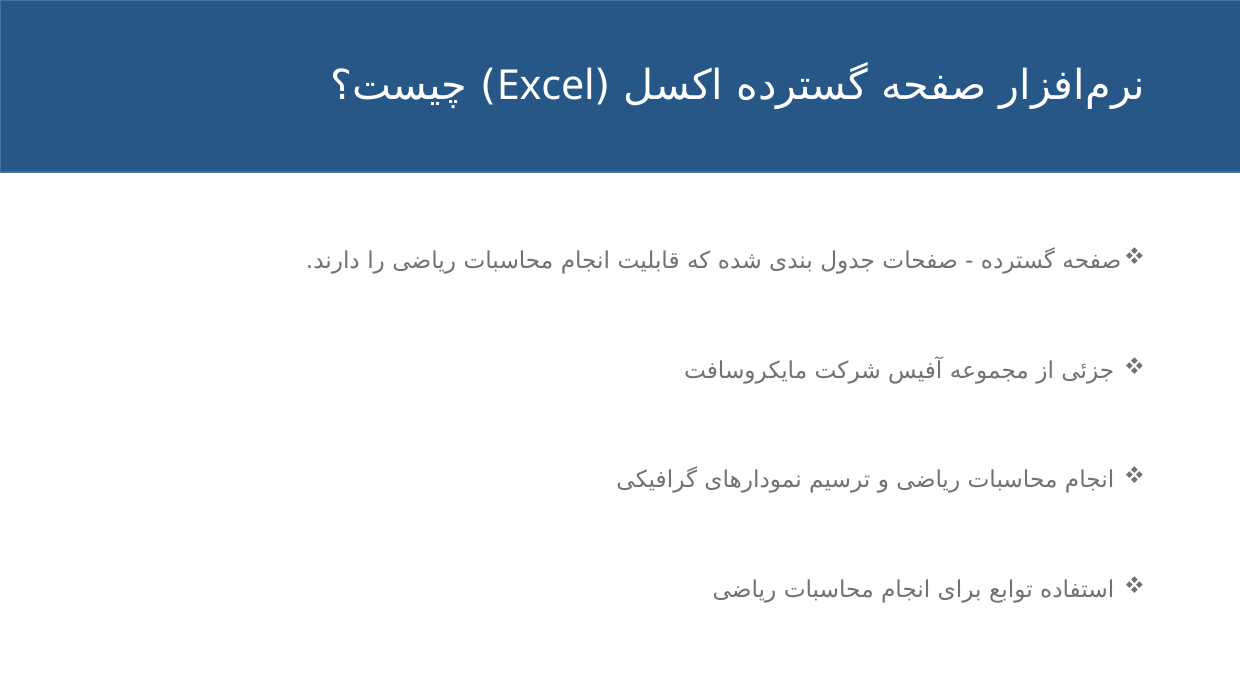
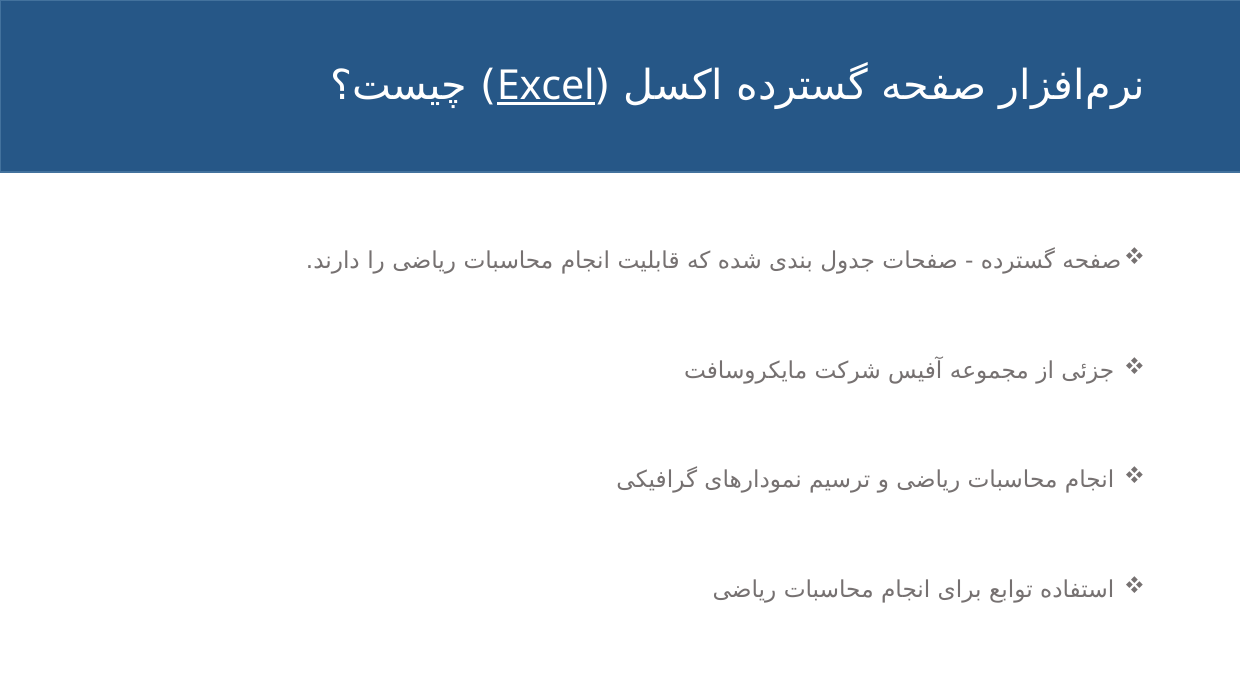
Excel underline: none -> present
